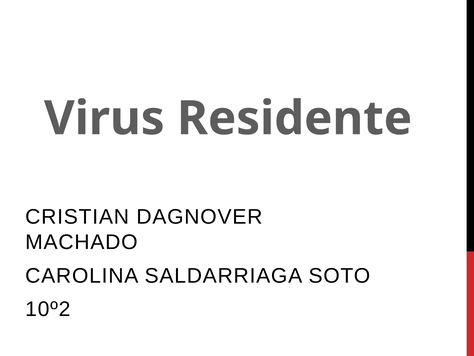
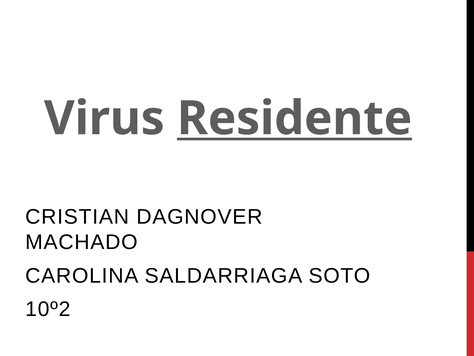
Residente underline: none -> present
